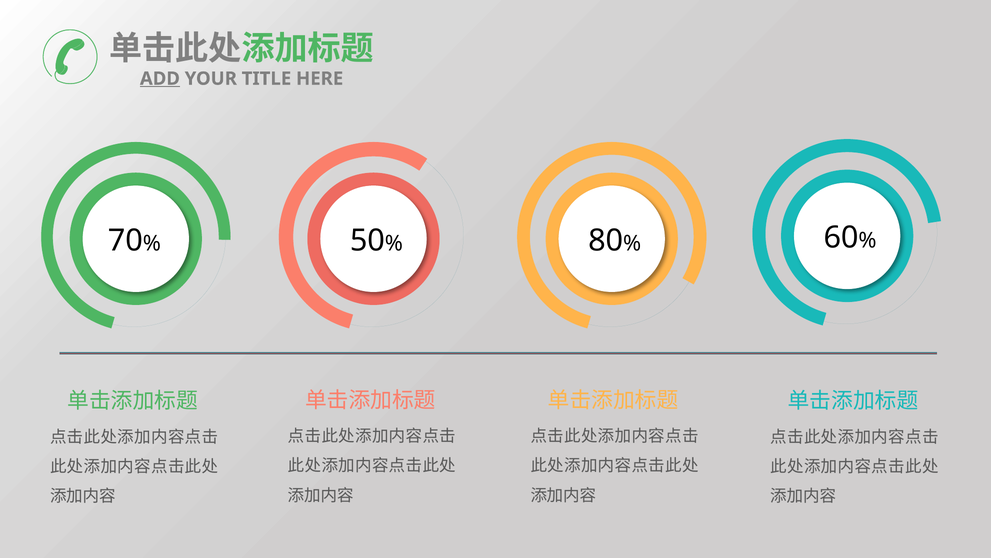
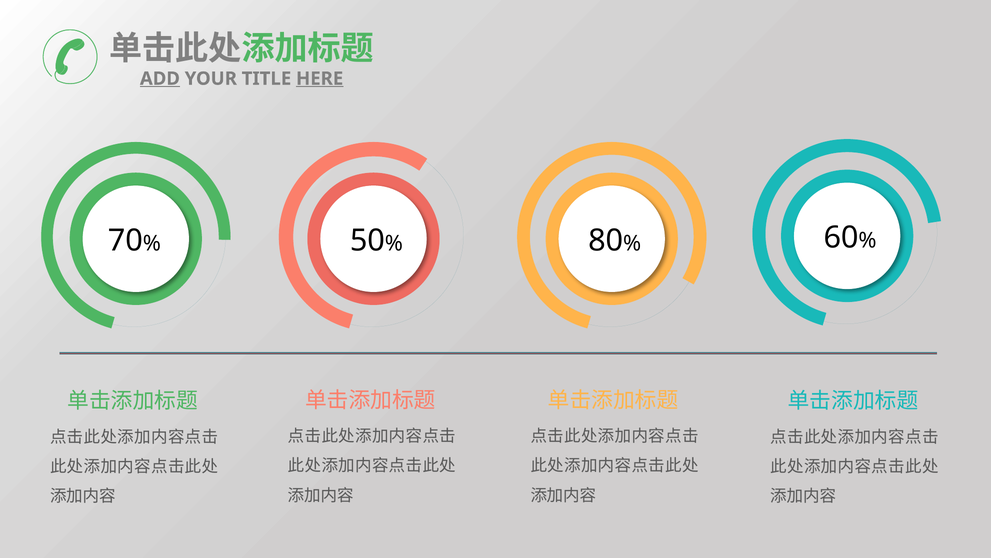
HERE underline: none -> present
